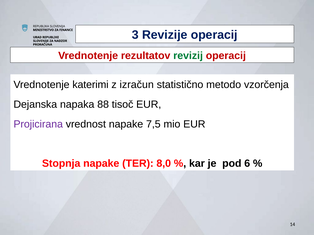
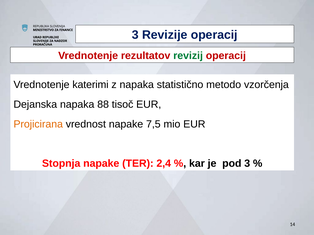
z izračun: izračun -> napaka
Projicirana colour: purple -> orange
8,0: 8,0 -> 2,4
pod 6: 6 -> 3
